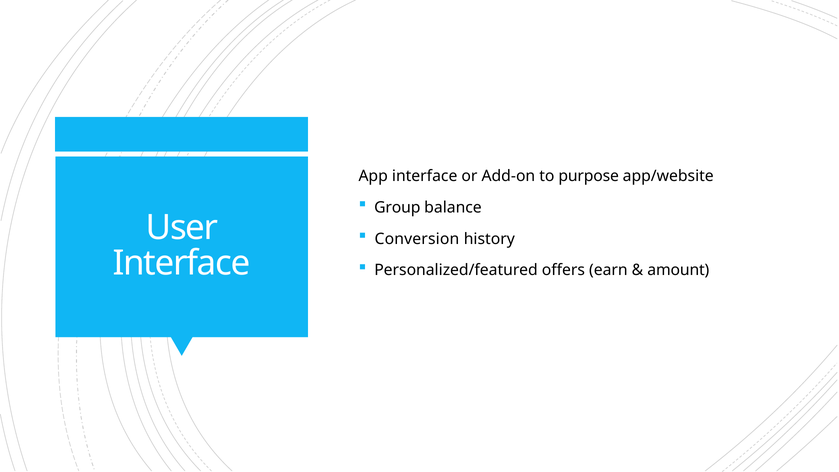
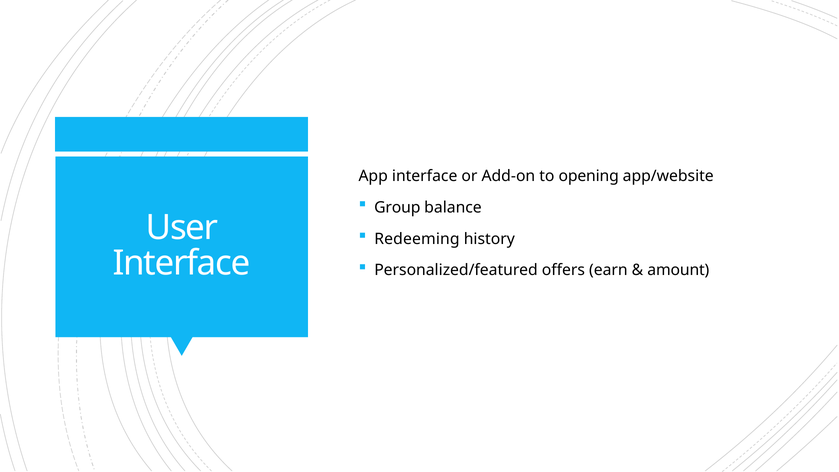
purpose: purpose -> opening
Conversion: Conversion -> Redeeming
